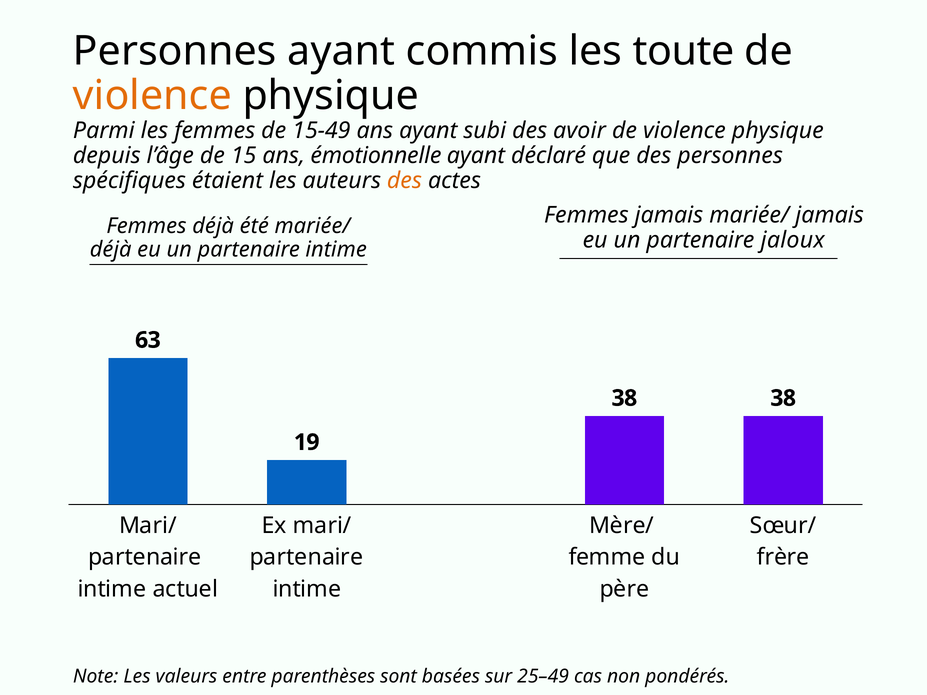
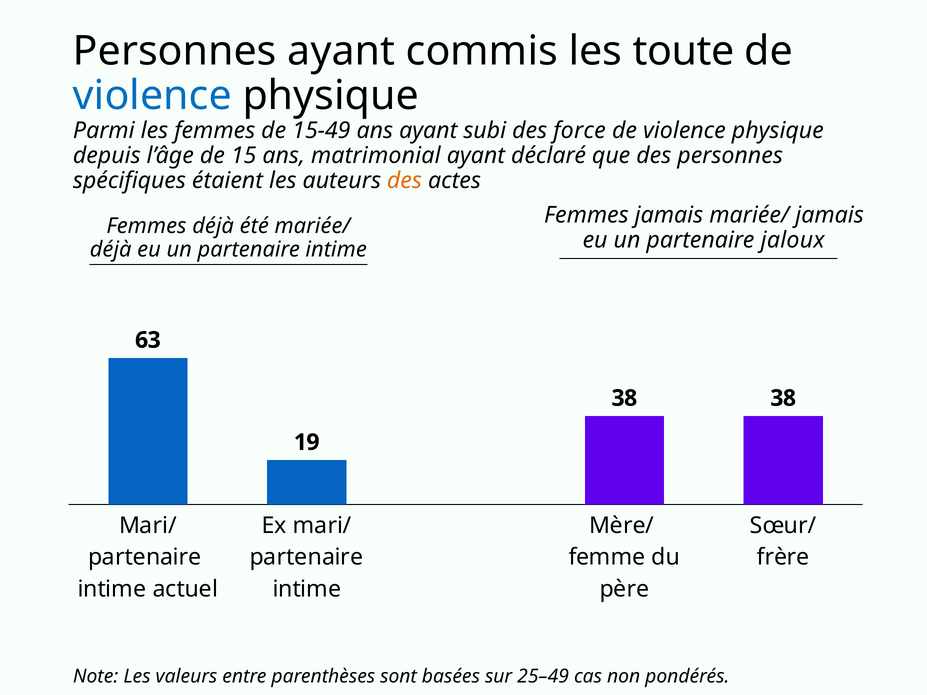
violence at (152, 95) colour: orange -> blue
avoir: avoir -> force
émotionnelle: émotionnelle -> matrimonial
